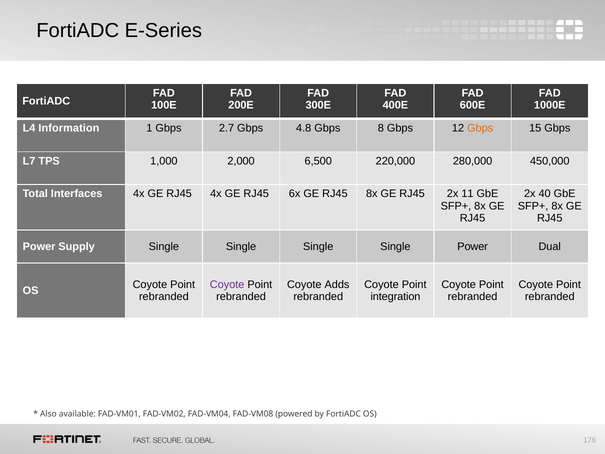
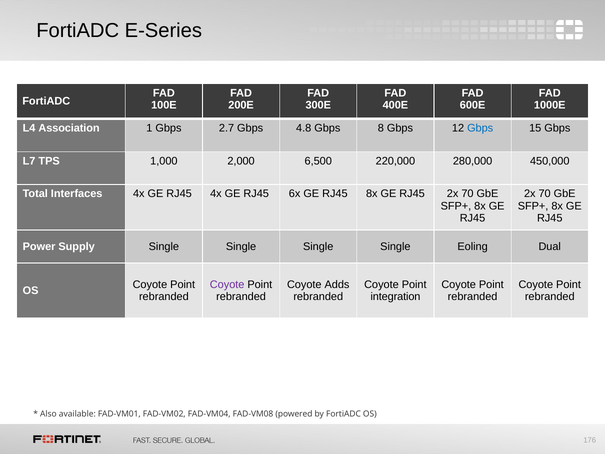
Information: Information -> Association
Gbps at (480, 128) colour: orange -> blue
11 at (467, 194): 11 -> 70
40 at (545, 194): 40 -> 70
Single Power: Power -> Eoling
